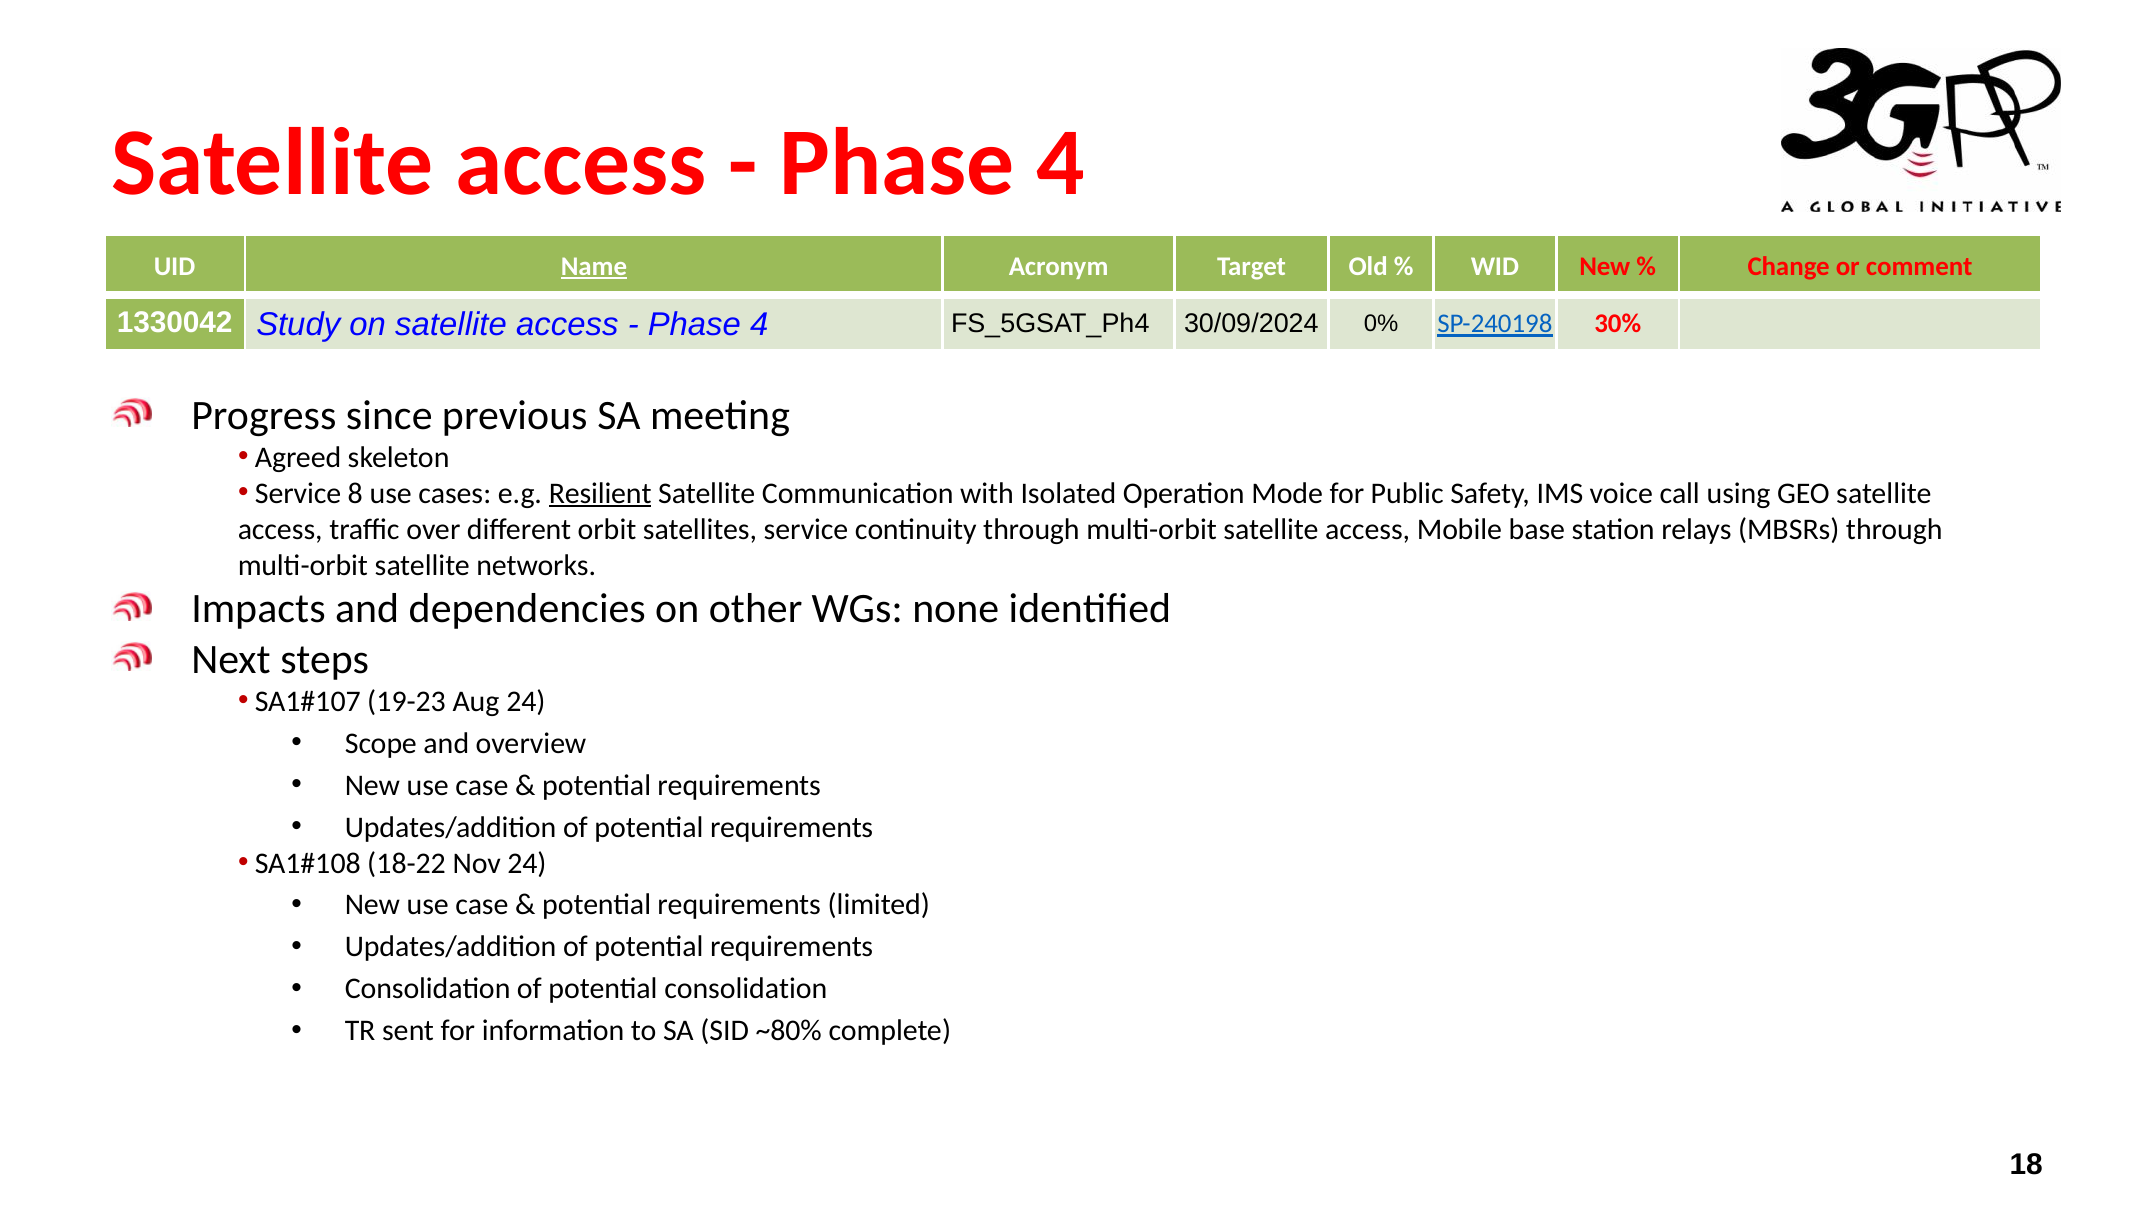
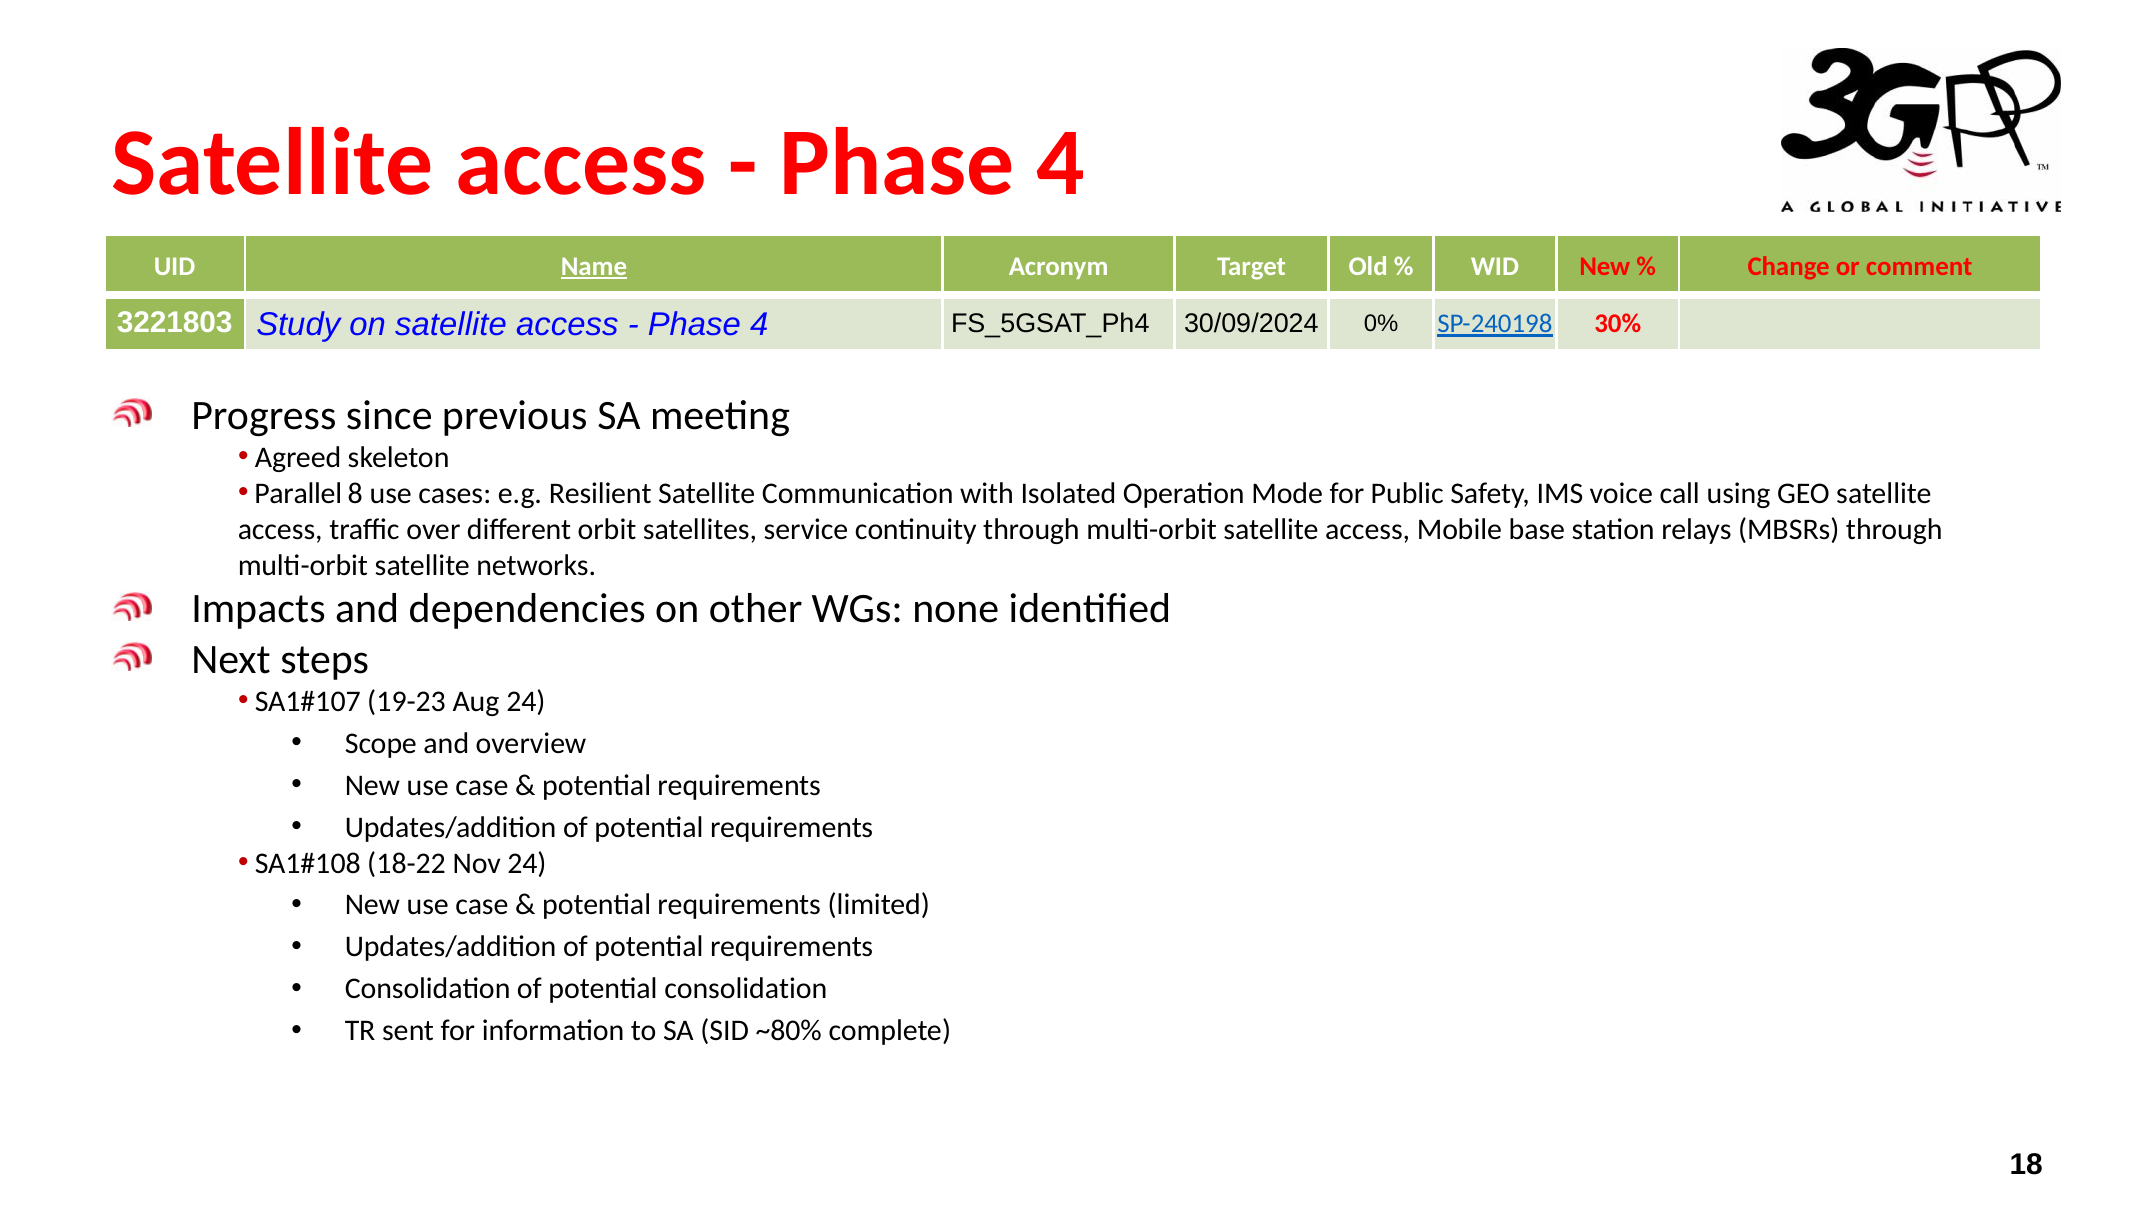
1330042: 1330042 -> 3221803
Service at (298, 493): Service -> Parallel
Resilient underline: present -> none
